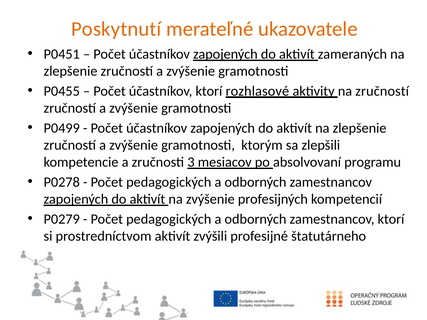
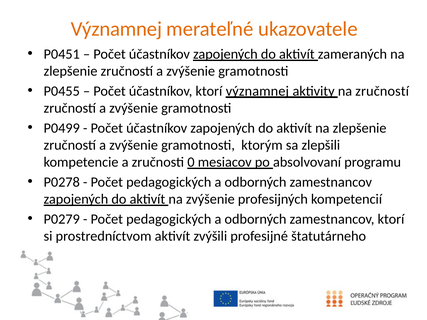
Poskytnutí at (116, 29): Poskytnutí -> Významnej
ktorí rozhlasové: rozhlasové -> významnej
3: 3 -> 0
